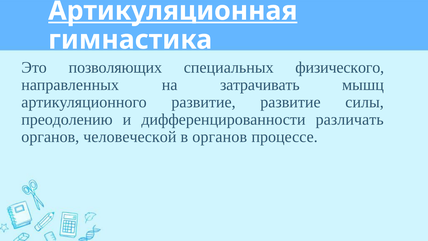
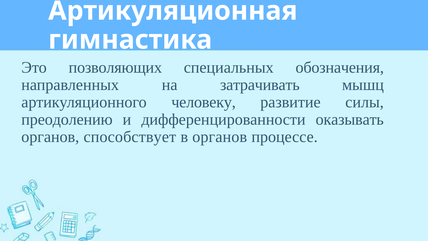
Артикуляционная underline: present -> none
физического: физического -> обозначения
артикуляционного развитие: развитие -> человеку
различать: различать -> оказывать
человеческой: человеческой -> способствует
